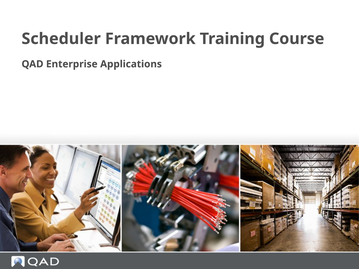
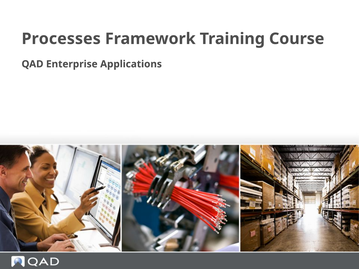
Scheduler: Scheduler -> Processes
